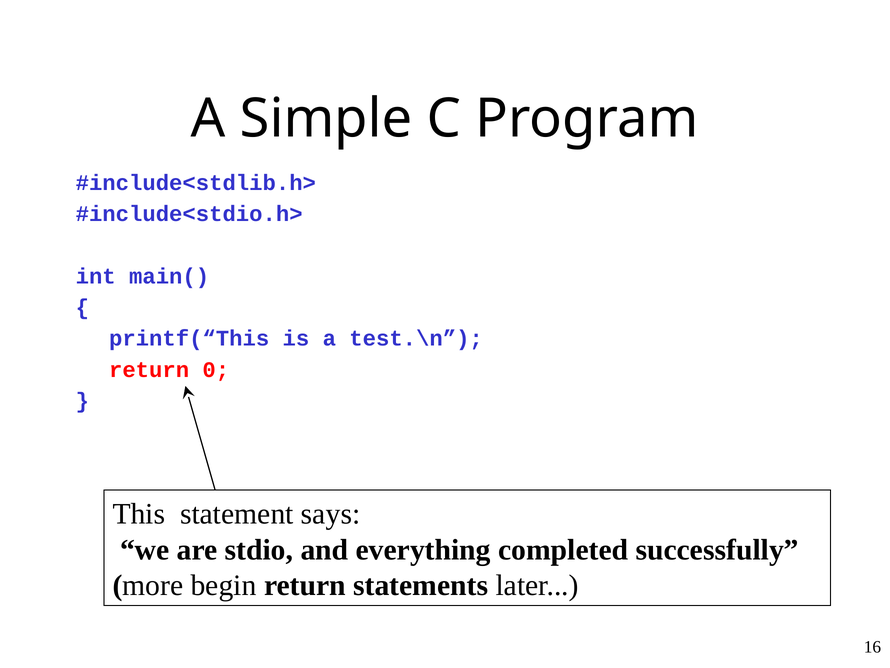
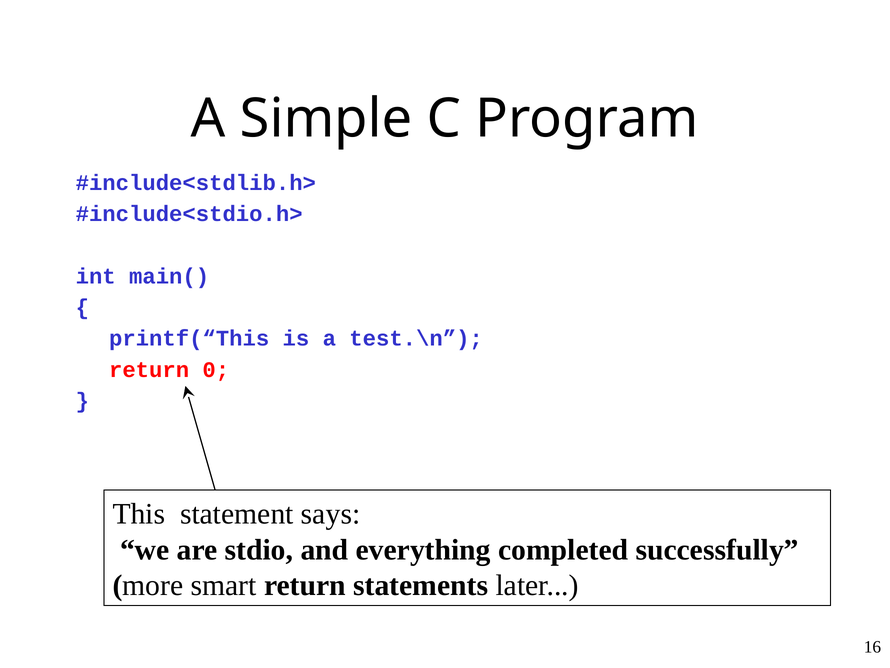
begin: begin -> smart
